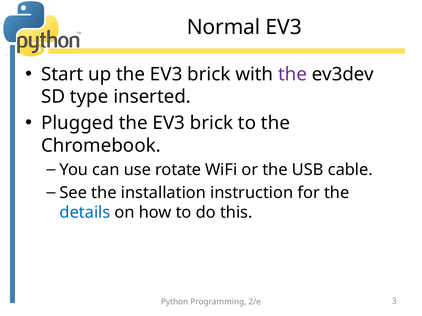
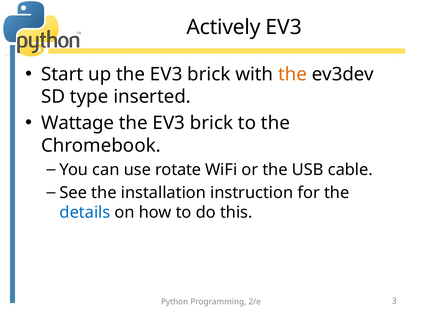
Normal: Normal -> Actively
the at (293, 74) colour: purple -> orange
Plugged: Plugged -> Wattage
